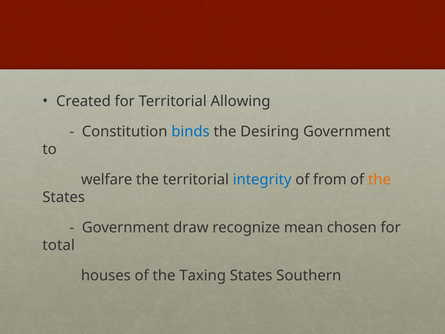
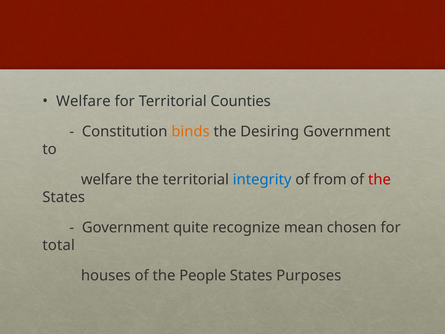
Created at (83, 101): Created -> Welfare
Allowing: Allowing -> Counties
binds colour: blue -> orange
the at (379, 179) colour: orange -> red
draw: draw -> quite
Taxing: Taxing -> People
Southern: Southern -> Purposes
